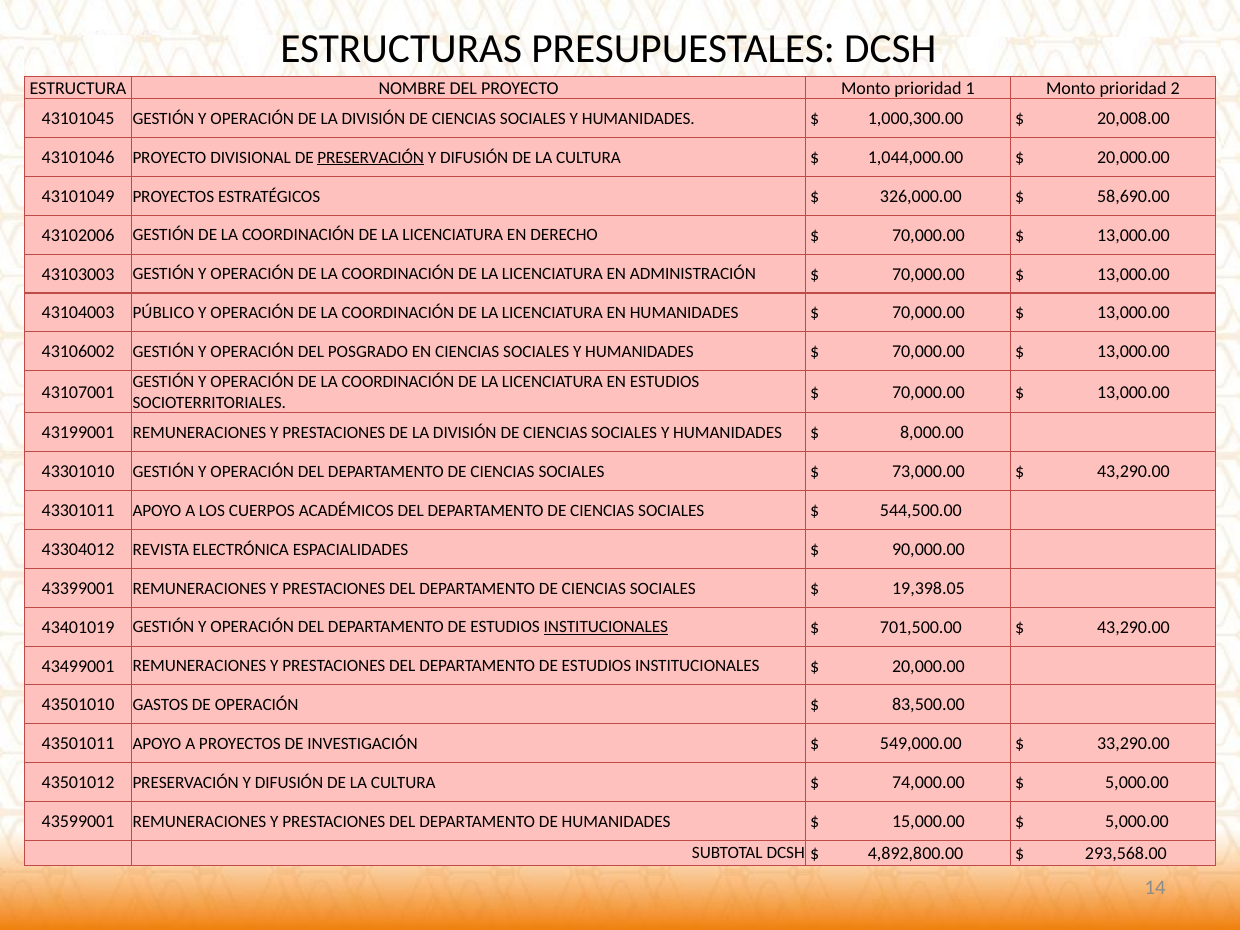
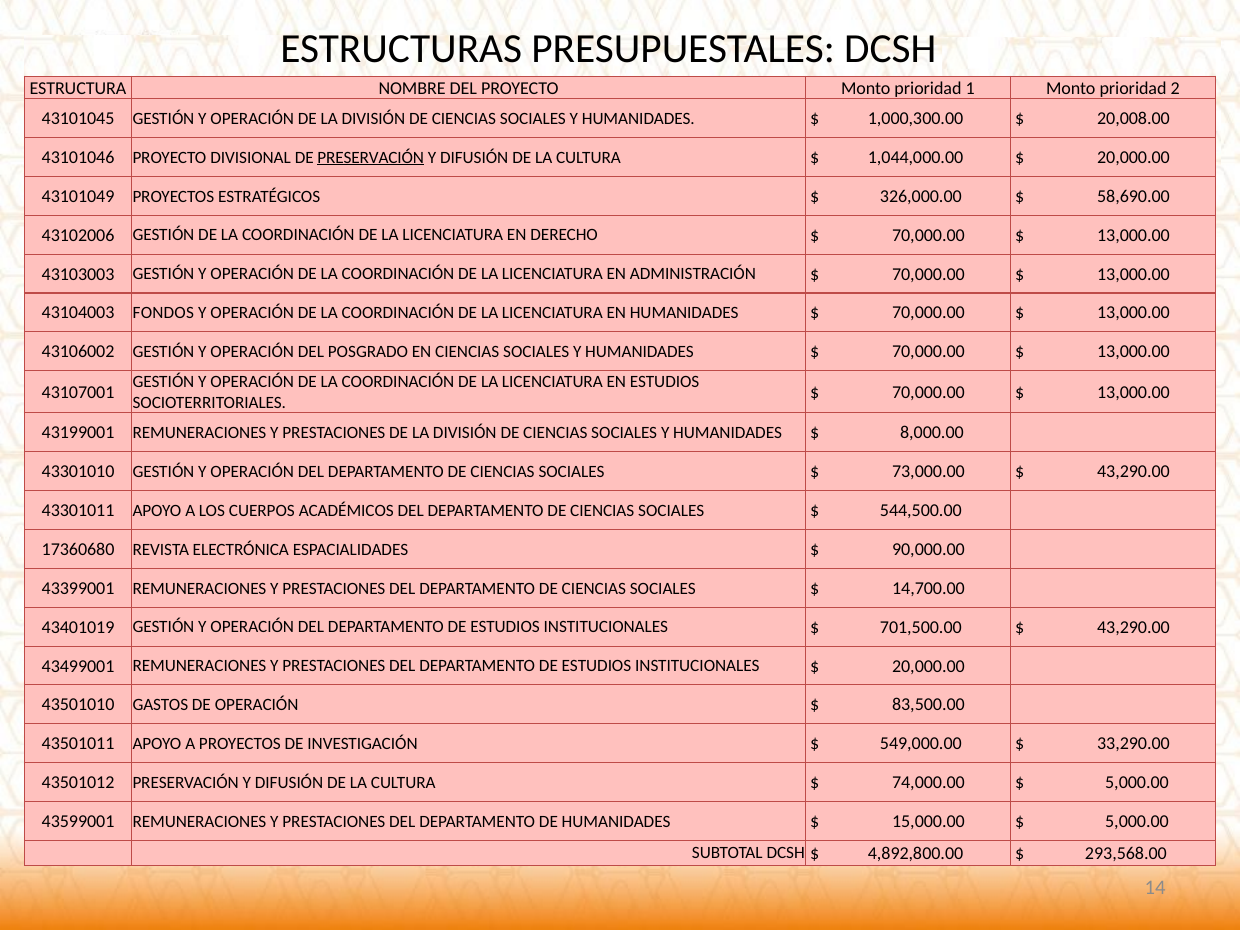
PÚBLICO: PÚBLICO -> FONDOS
43304012: 43304012 -> 17360680
19,398.05: 19,398.05 -> 14,700.00
INSTITUCIONALES at (606, 627) underline: present -> none
